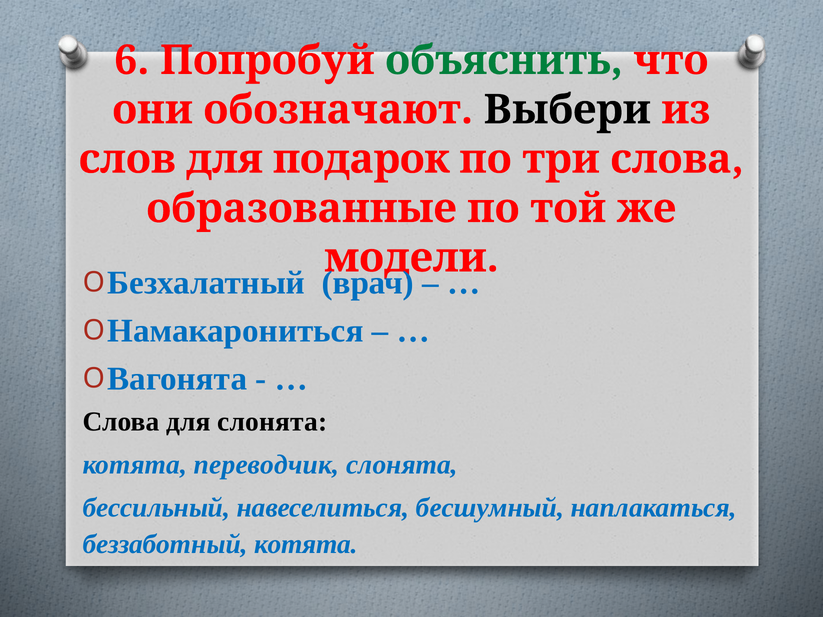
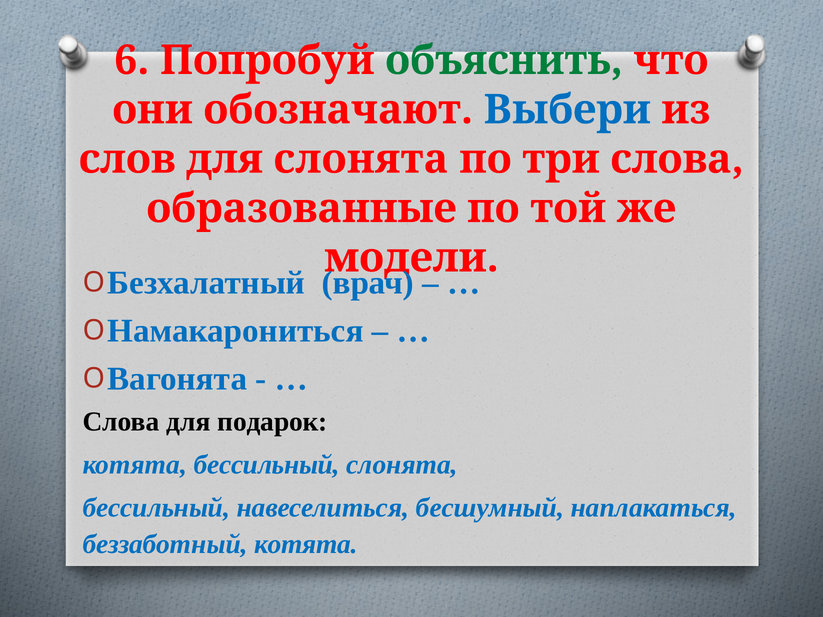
Выбери colour: black -> blue
для подарок: подарок -> слонята
для слонята: слонята -> подарок
котята переводчик: переводчик -> бессильный
